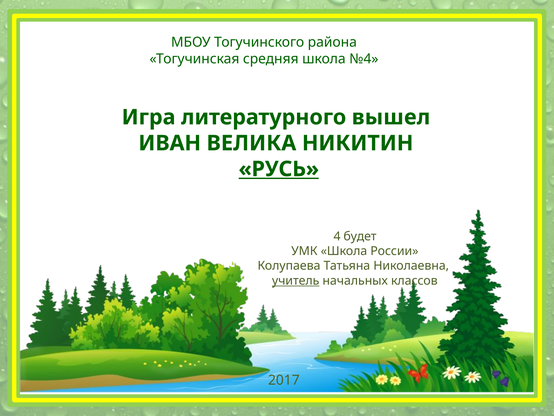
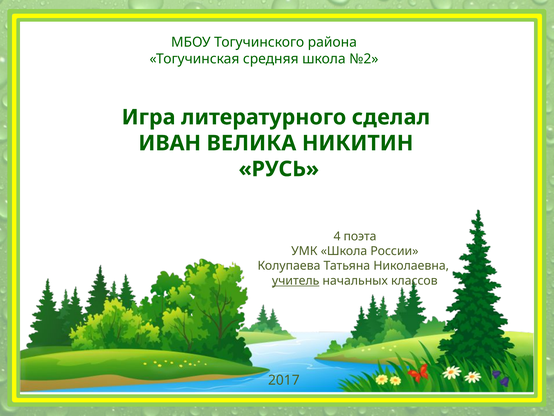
№4: №4 -> №2
вышел: вышел -> сделал
РУСЬ underline: present -> none
будет: будет -> поэта
